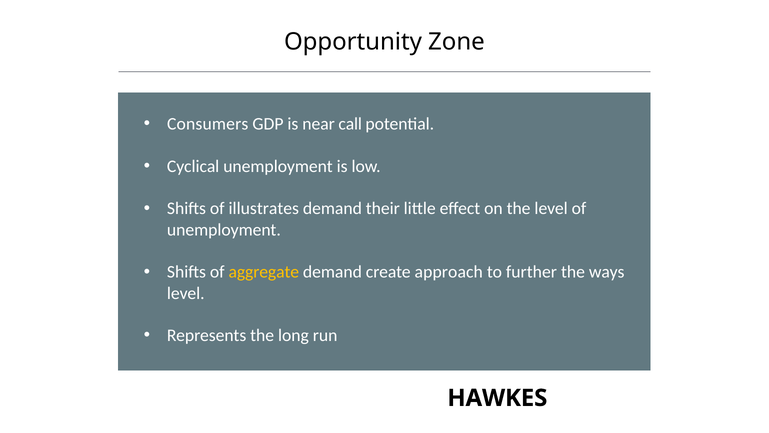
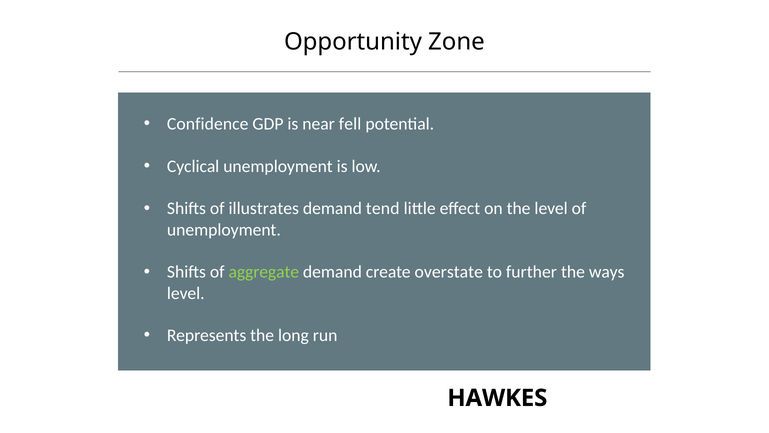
Consumers at (208, 124): Consumers -> Confidence
call: call -> fell
demand their: their -> tend
aggregate colour: yellow -> light green
create approach: approach -> overstate
